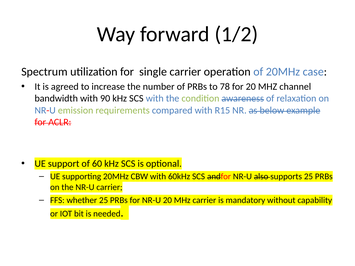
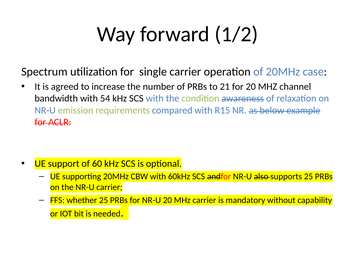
78: 78 -> 21
90: 90 -> 54
